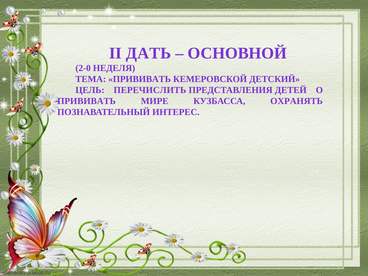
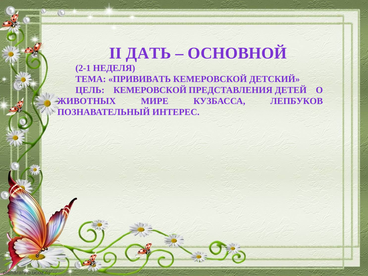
2-0: 2-0 -> 2-1
ЦЕЛЬ ПЕРЕЧИСЛИТЬ: ПЕРЕЧИСЛИТЬ -> КЕМЕРОВСКОЙ
ПРИВИВАТЬ at (87, 101): ПРИВИВАТЬ -> ЖИВОТНЫХ
ОХРАНЯТЬ: ОХРАНЯТЬ -> ЛЕПБУКОВ
